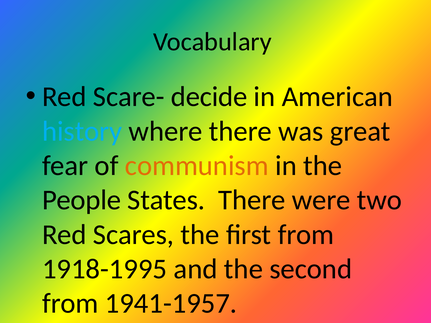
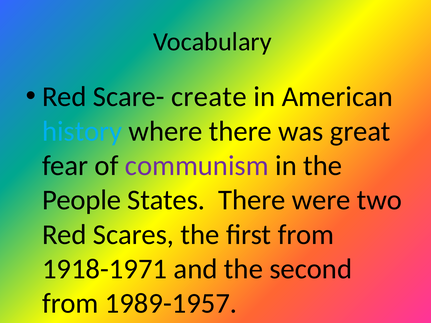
decide: decide -> create
communism colour: orange -> purple
1918-1995: 1918-1995 -> 1918-1971
1941-1957: 1941-1957 -> 1989-1957
